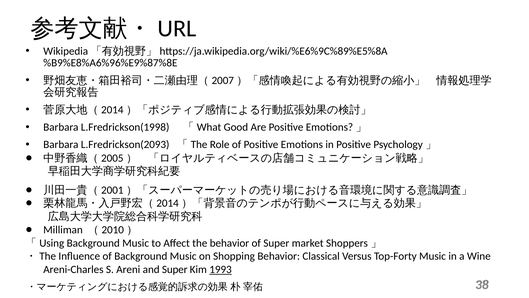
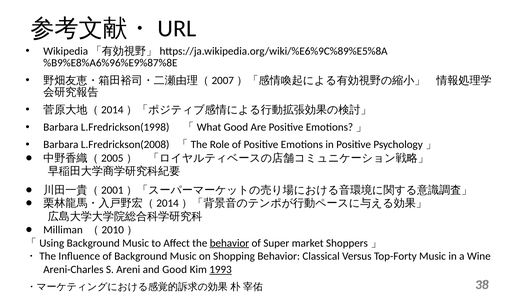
L.Fredrickson(2093: L.Fredrickson(2093 -> L.Fredrickson(2008
behavior at (229, 243) underline: none -> present
and Super: Super -> Good
